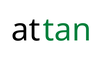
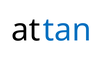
tan colour: green -> blue
